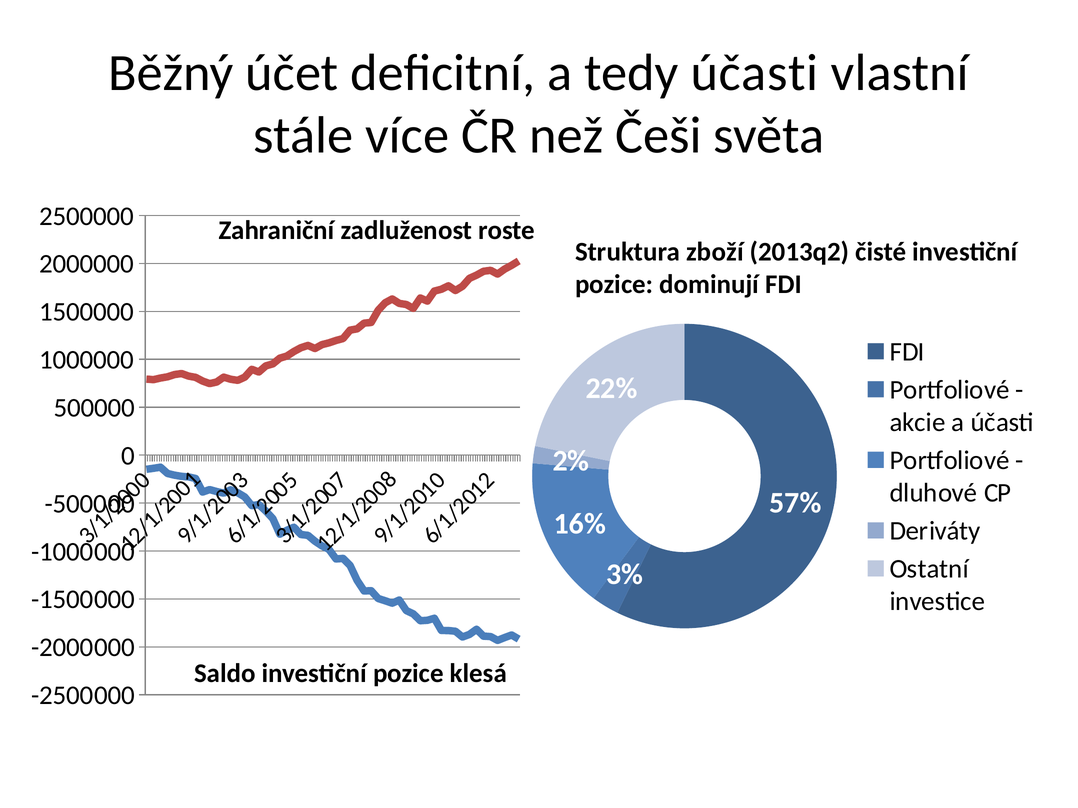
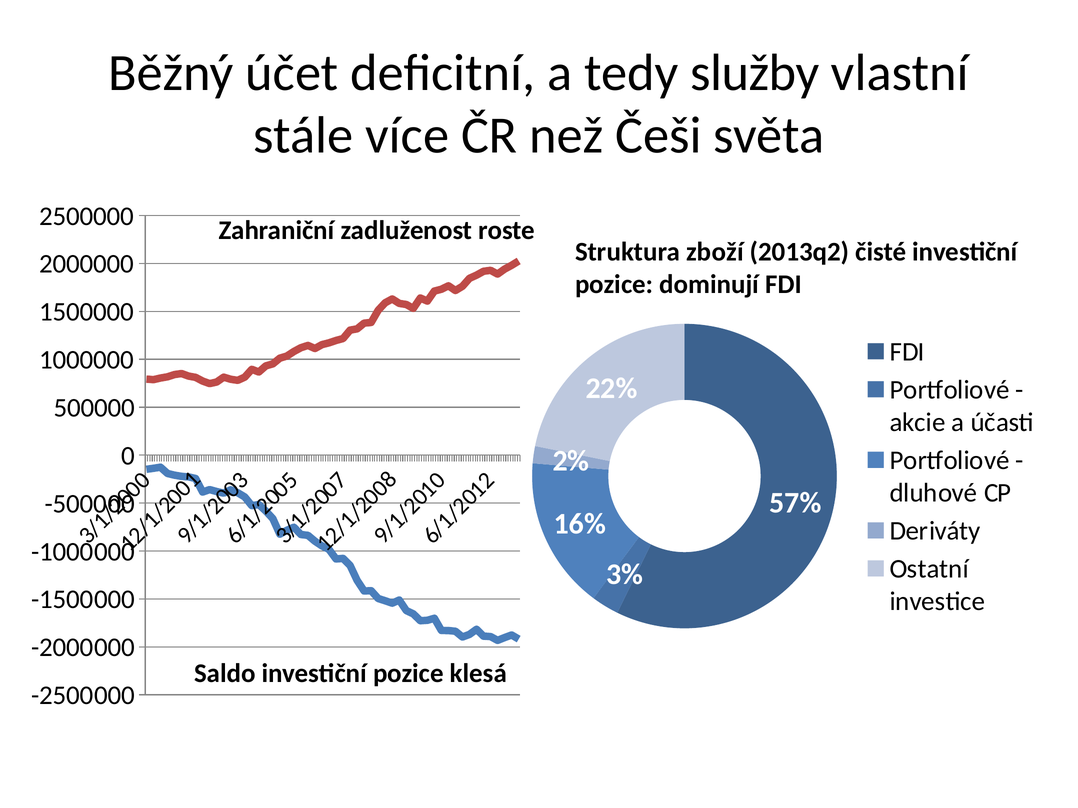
tedy účasti: účasti -> služby
